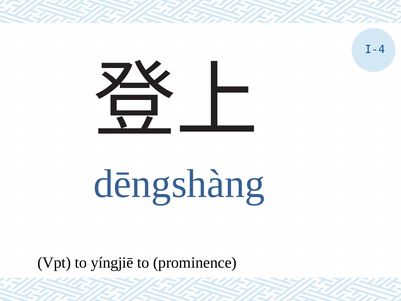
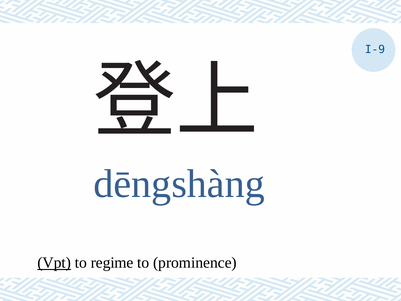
I-4: I-4 -> I-9
Vpt underline: none -> present
yíngjiē: yíngjiē -> regime
